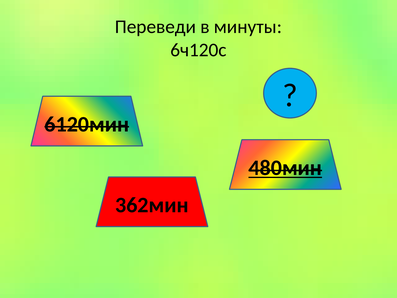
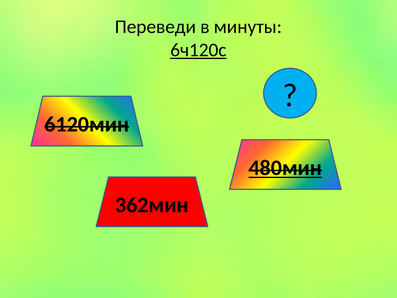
6ч120с underline: none -> present
